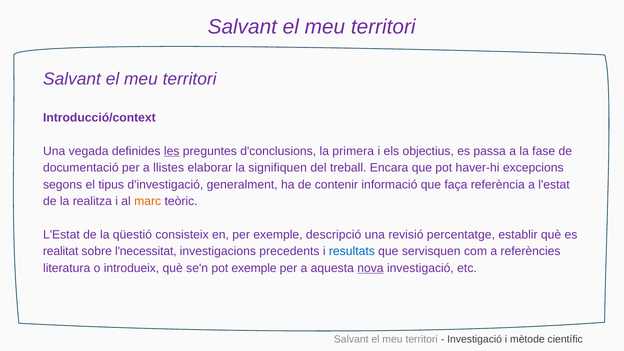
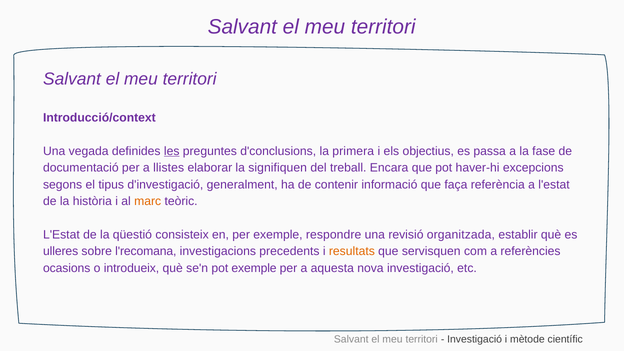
realitza: realitza -> història
descripció: descripció -> respondre
percentatge: percentatge -> organitzada
realitat: realitat -> ulleres
l'necessitat: l'necessitat -> l'recomana
resultats colour: blue -> orange
literatura: literatura -> ocasions
nova underline: present -> none
